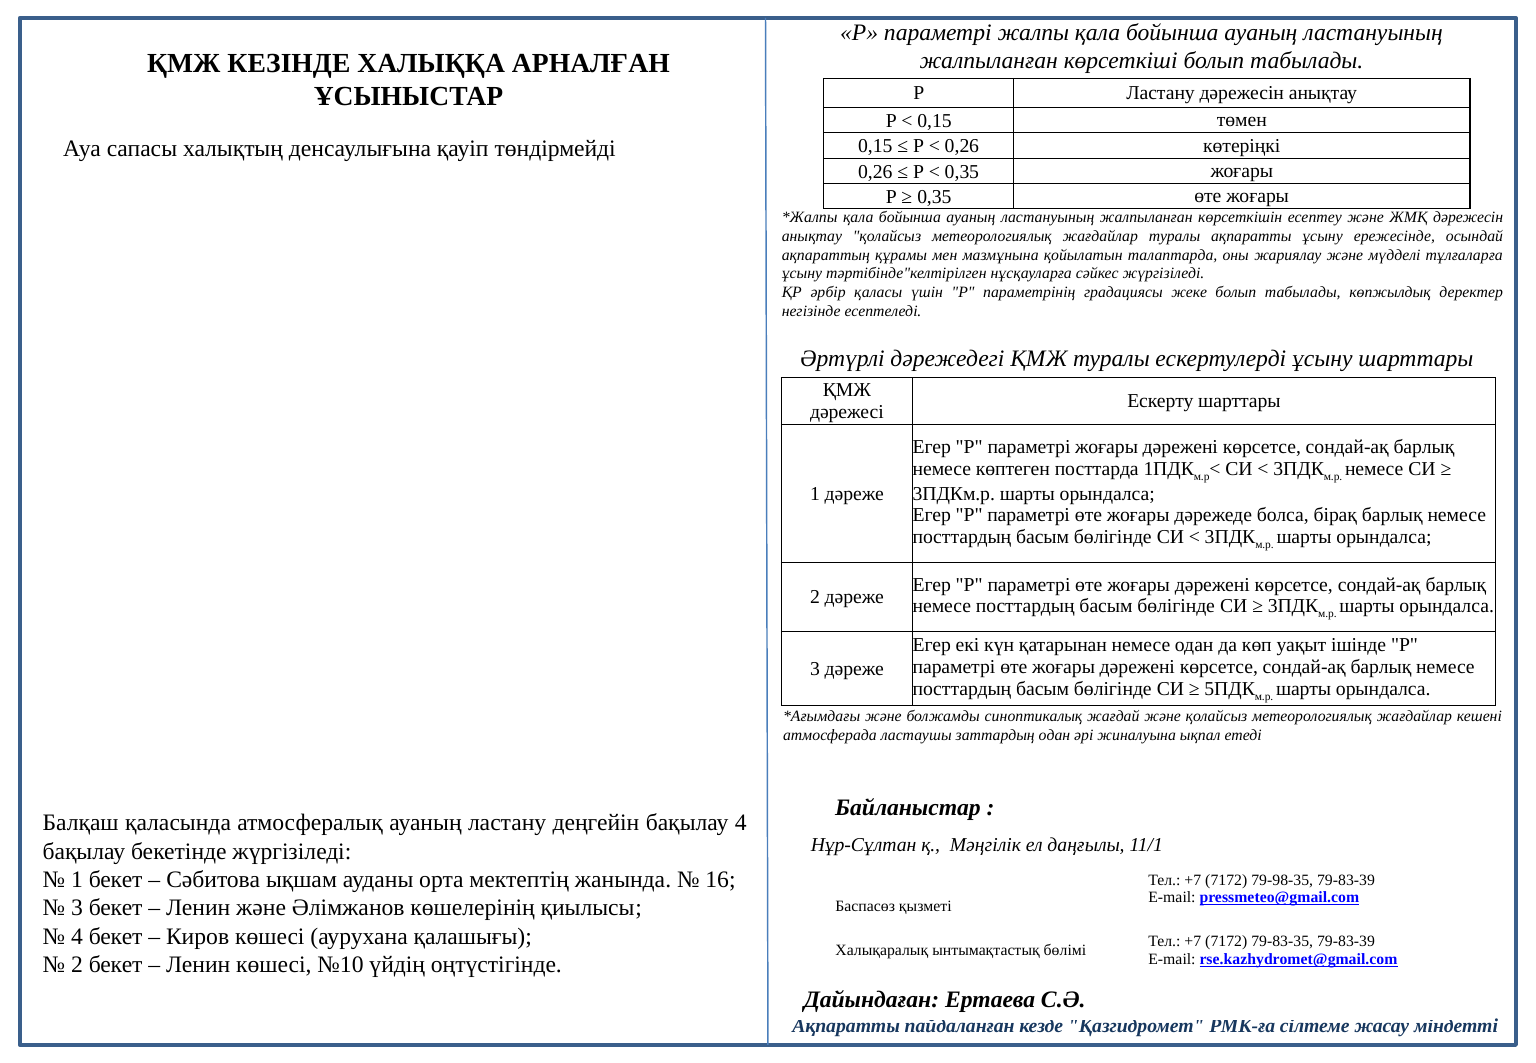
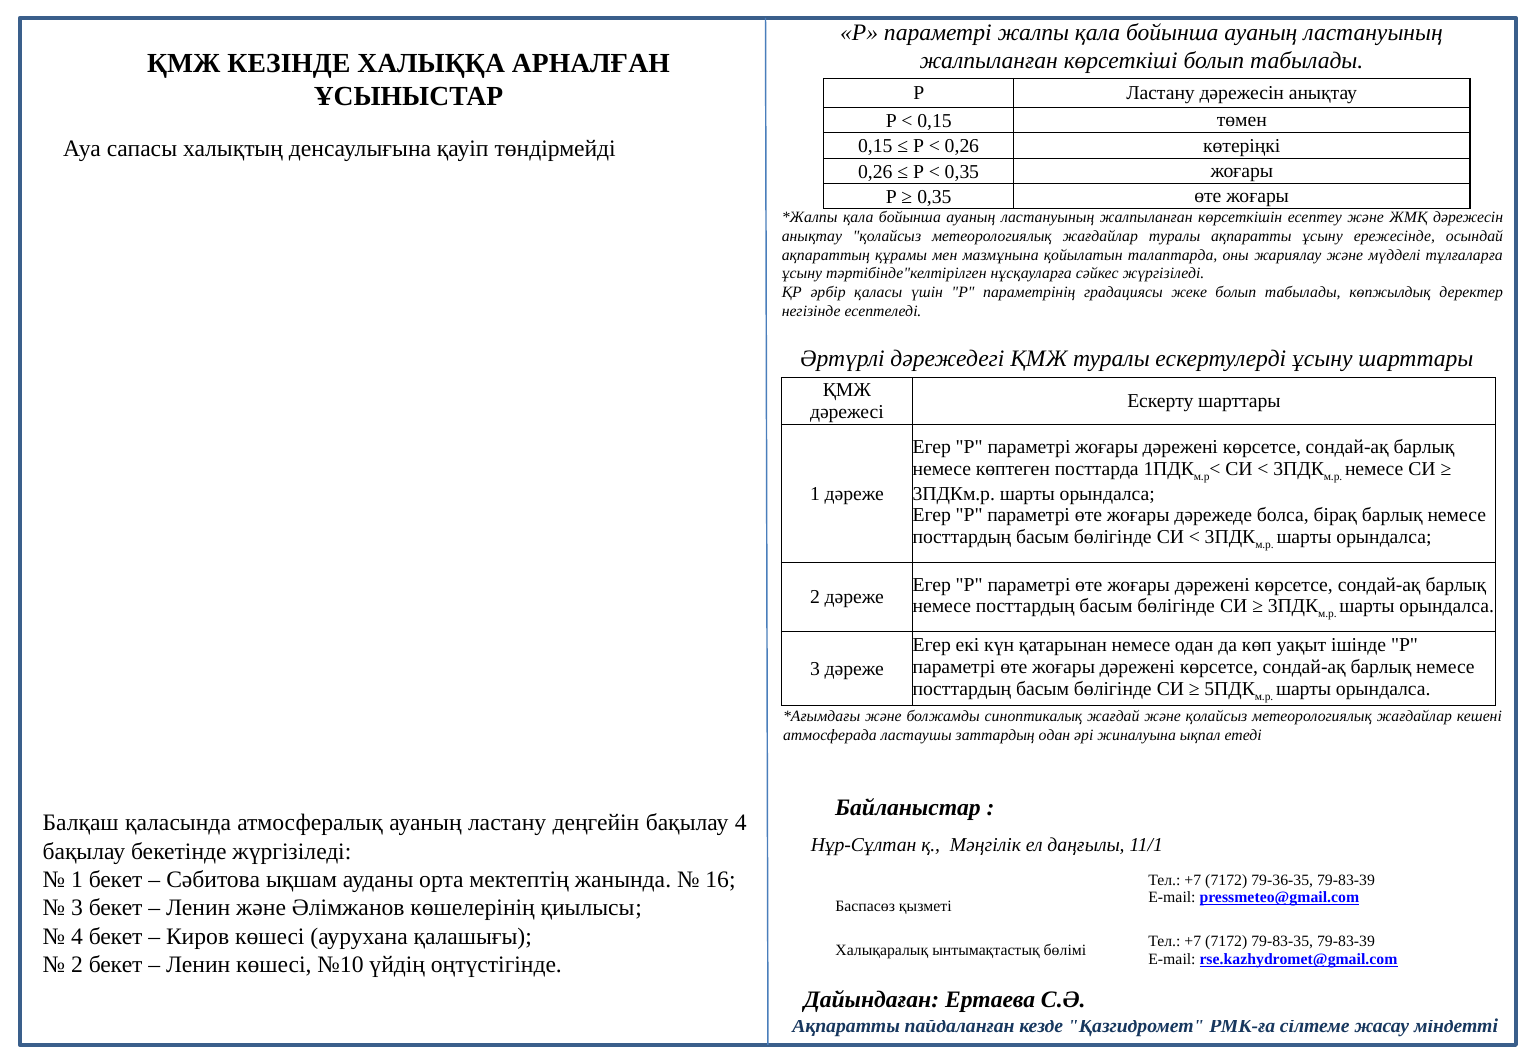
79-98-35: 79-98-35 -> 79-36-35
